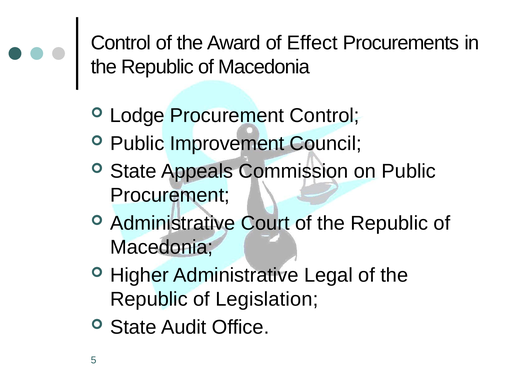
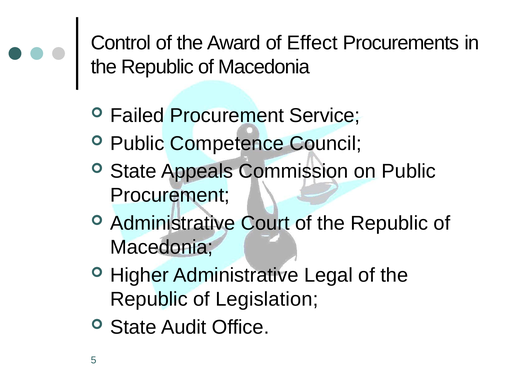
Lodge: Lodge -> Failed
Procurement Control: Control -> Service
Improvement: Improvement -> Competence
